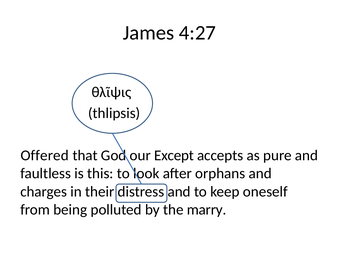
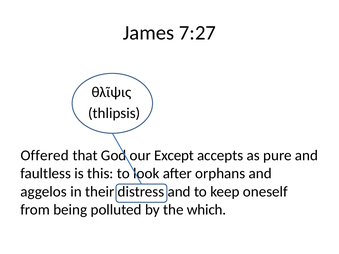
4:27: 4:27 -> 7:27
charges: charges -> aggelos
marry: marry -> which
